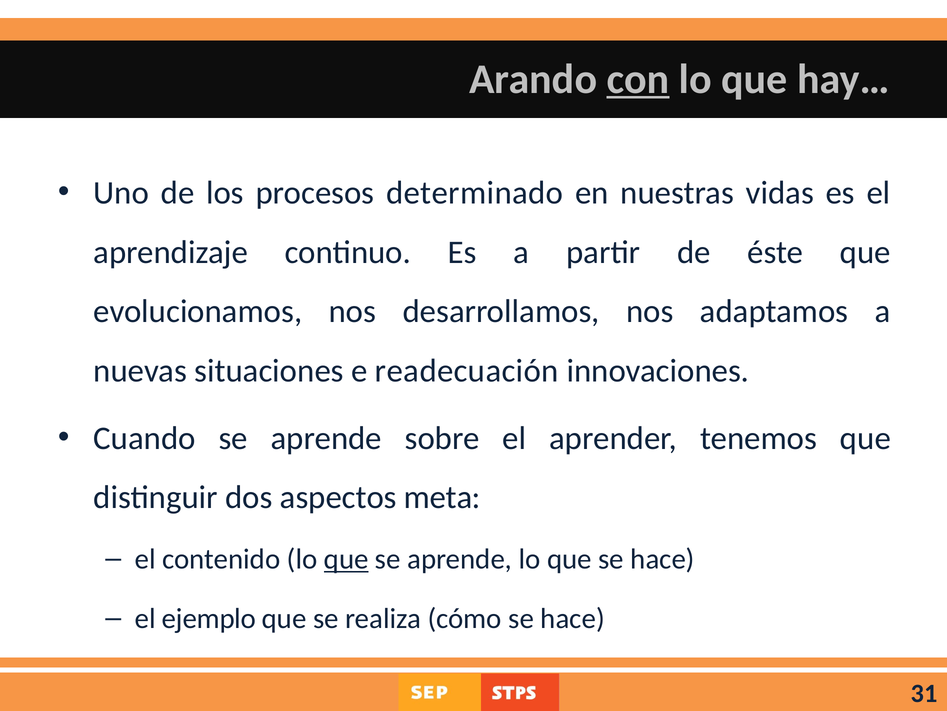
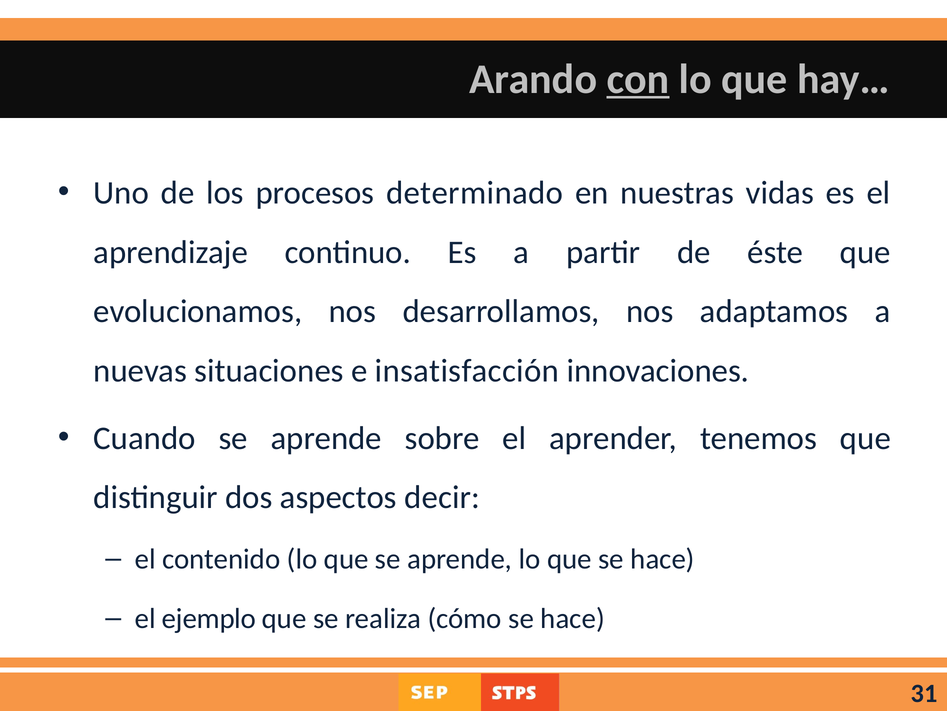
readecuación: readecuación -> insatisfacción
meta: meta -> decir
que at (346, 559) underline: present -> none
